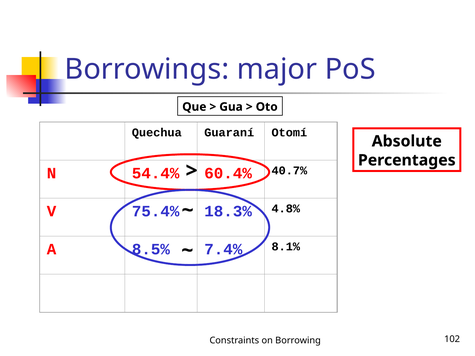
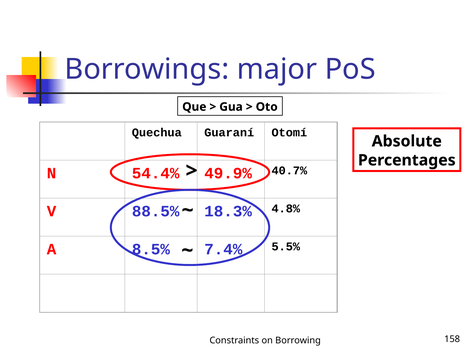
60.4%: 60.4% -> 49.9%
75.4%: 75.4% -> 88.5%
8.1%: 8.1% -> 5.5%
102: 102 -> 158
